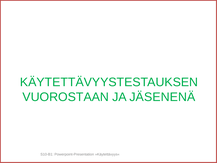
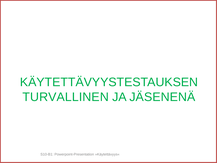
VUOROSTAAN: VUOROSTAAN -> TURVALLINEN
